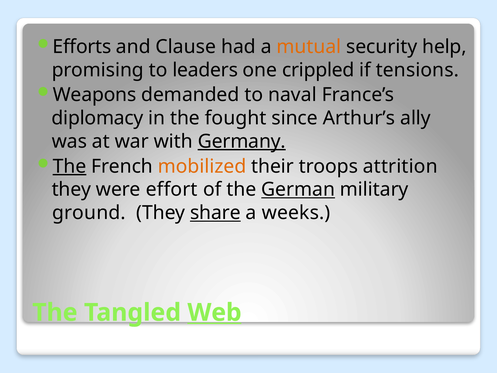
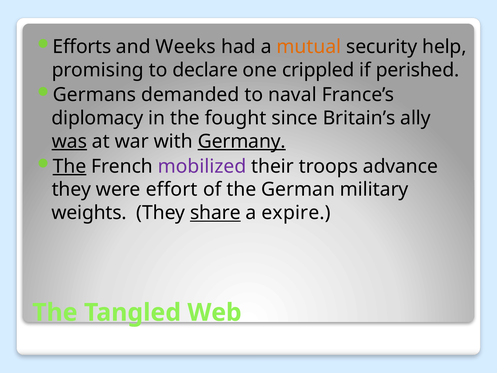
Clause: Clause -> Weeks
leaders: leaders -> declare
tensions: tensions -> perished
Weapons: Weapons -> Germans
Arthur’s: Arthur’s -> Britain’s
was underline: none -> present
mobilized colour: orange -> purple
attrition: attrition -> advance
German underline: present -> none
ground: ground -> weights
weeks: weeks -> expire
Web underline: present -> none
